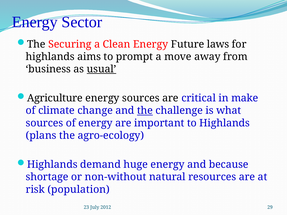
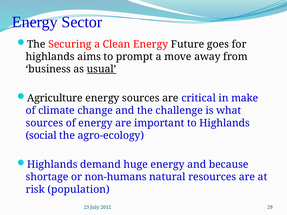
laws: laws -> goes
the at (145, 111) underline: present -> none
plans: plans -> social
non-without: non-without -> non-humans
